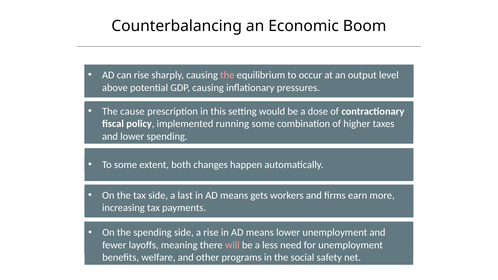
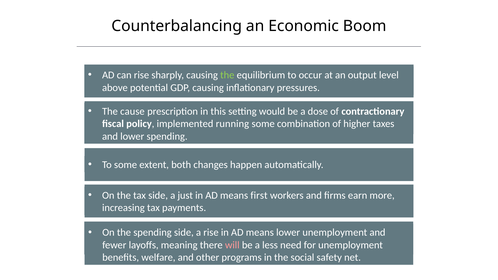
the at (227, 75) colour: pink -> light green
last: last -> just
gets: gets -> first
